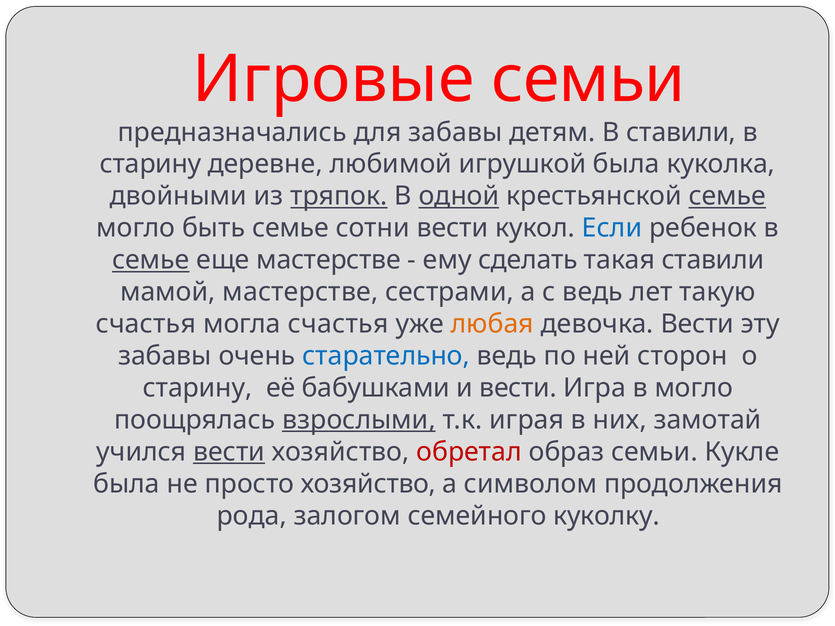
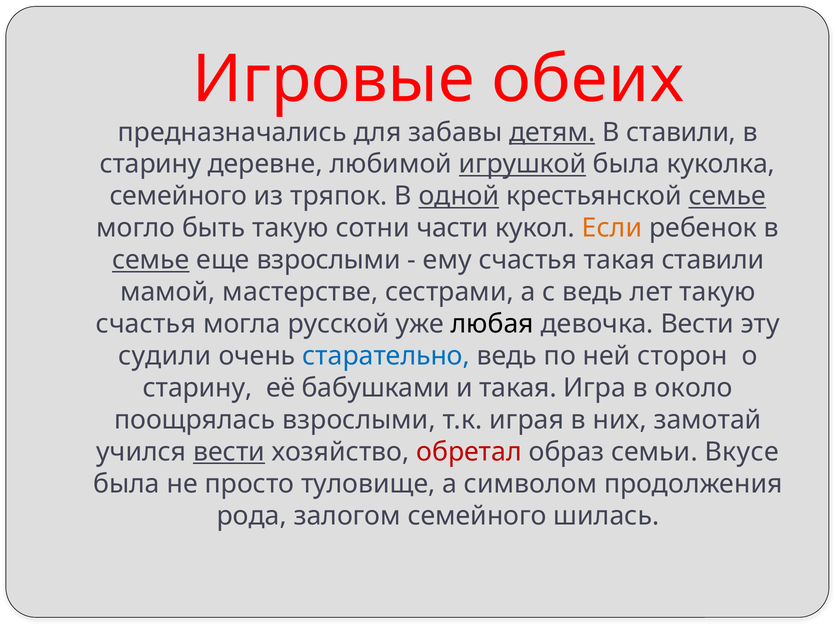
Игровые семьи: семьи -> обеих
детям underline: none -> present
игрушкой underline: none -> present
двойными at (178, 196): двойными -> семейного
тряпок underline: present -> none
быть семье: семье -> такую
сотни вести: вести -> части
Если colour: blue -> orange
еще мастерстве: мастерстве -> взрослыми
ему сделать: сделать -> счастья
могла счастья: счастья -> русской
любая colour: orange -> black
забавы at (165, 356): забавы -> судили
и вести: вести -> такая
в могло: могло -> около
взрослыми at (359, 420) underline: present -> none
Кукле: Кукле -> Вкусе
просто хозяйство: хозяйство -> туловище
куколку: куколку -> шилась
